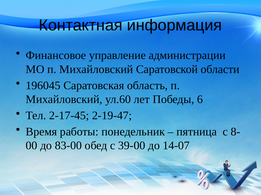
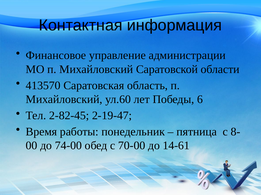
196045: 196045 -> 413570
2-17-45: 2-17-45 -> 2-82-45
83-00: 83-00 -> 74-00
39-00: 39-00 -> 70-00
14-07: 14-07 -> 14-61
